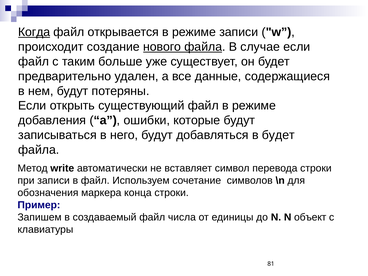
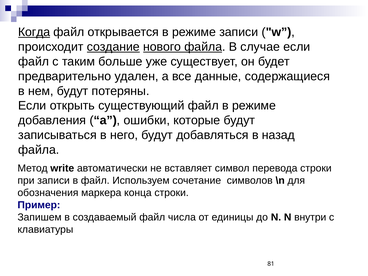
создание underline: none -> present
в будет: будет -> назад
объект: объект -> внутри
